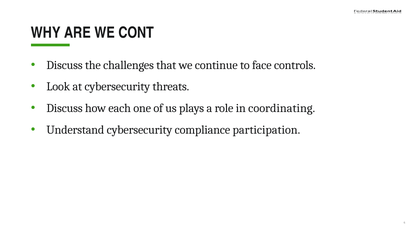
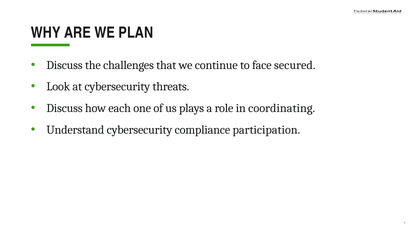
CONT: CONT -> PLAN
controls: controls -> secured
